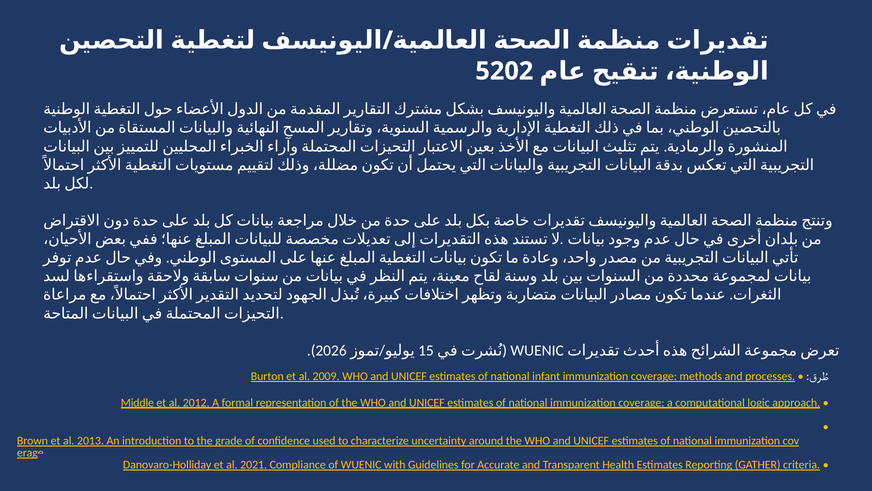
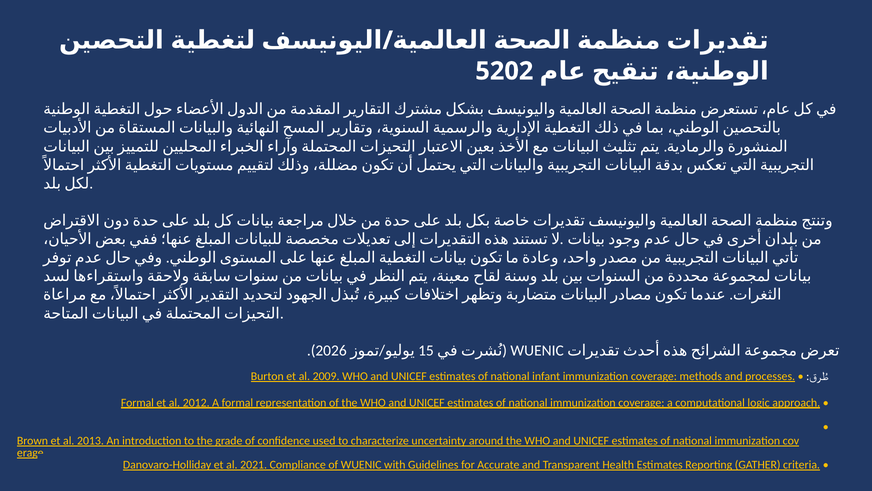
Middle at (137, 402): Middle -> Formal
